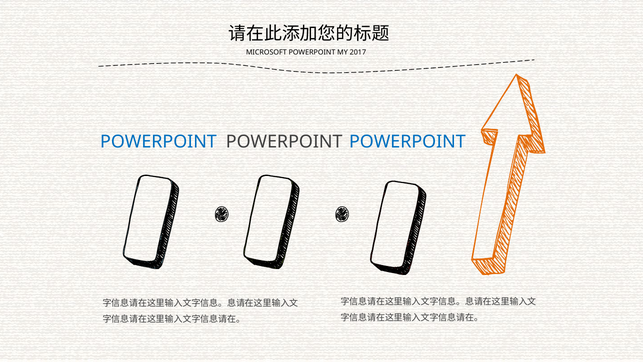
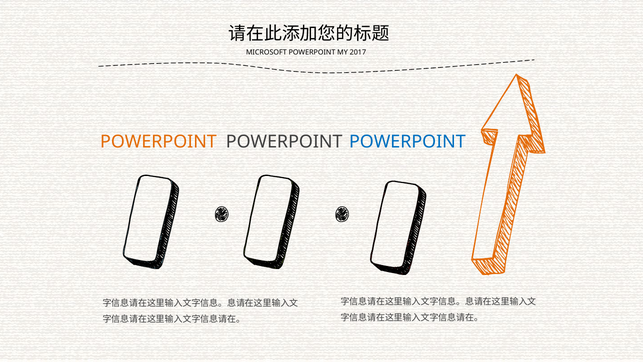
POWERPOINT at (158, 142) colour: blue -> orange
